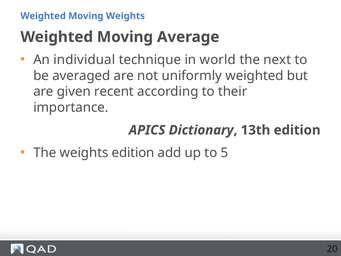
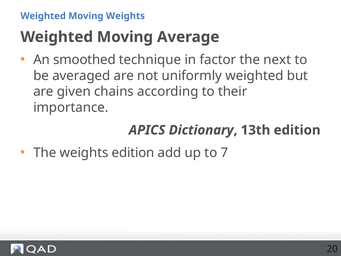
individual: individual -> smoothed
world: world -> factor
recent: recent -> chains
5: 5 -> 7
